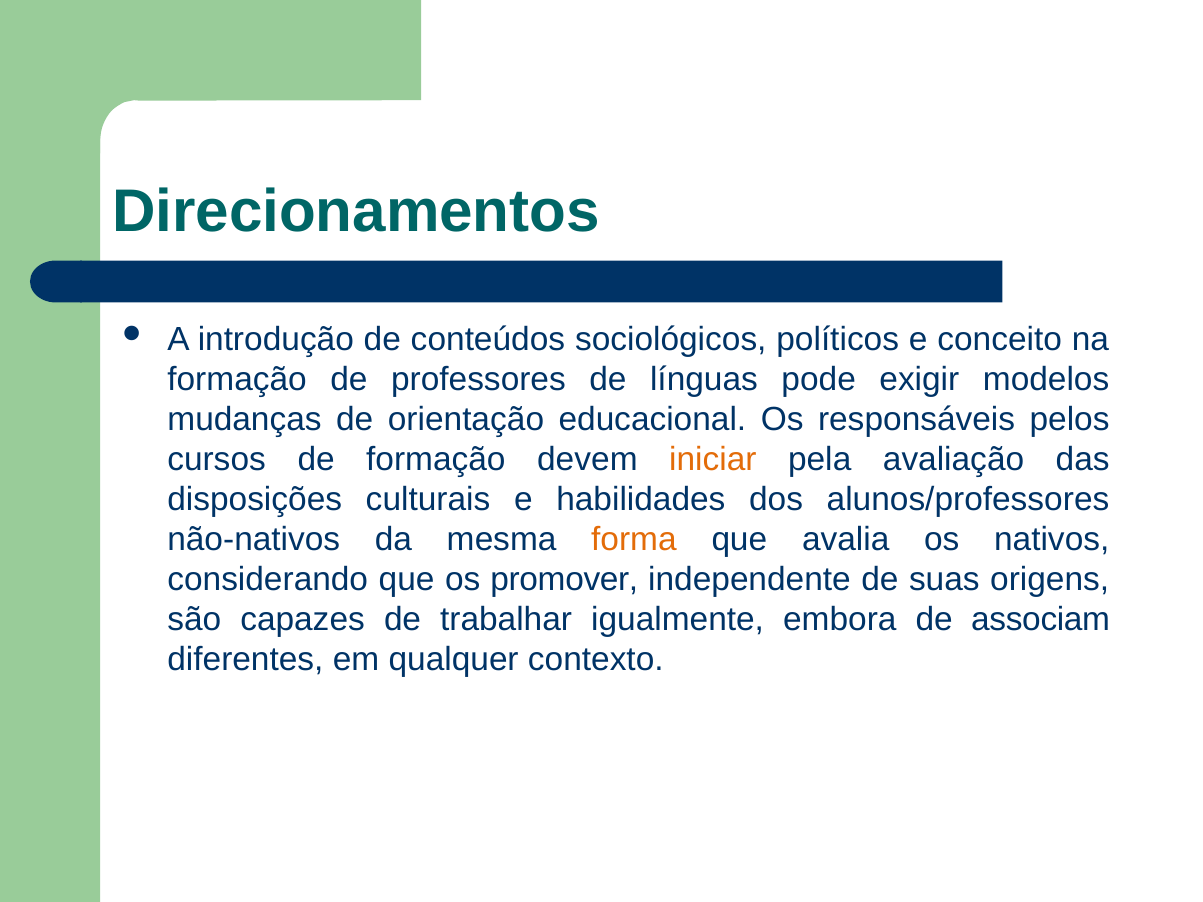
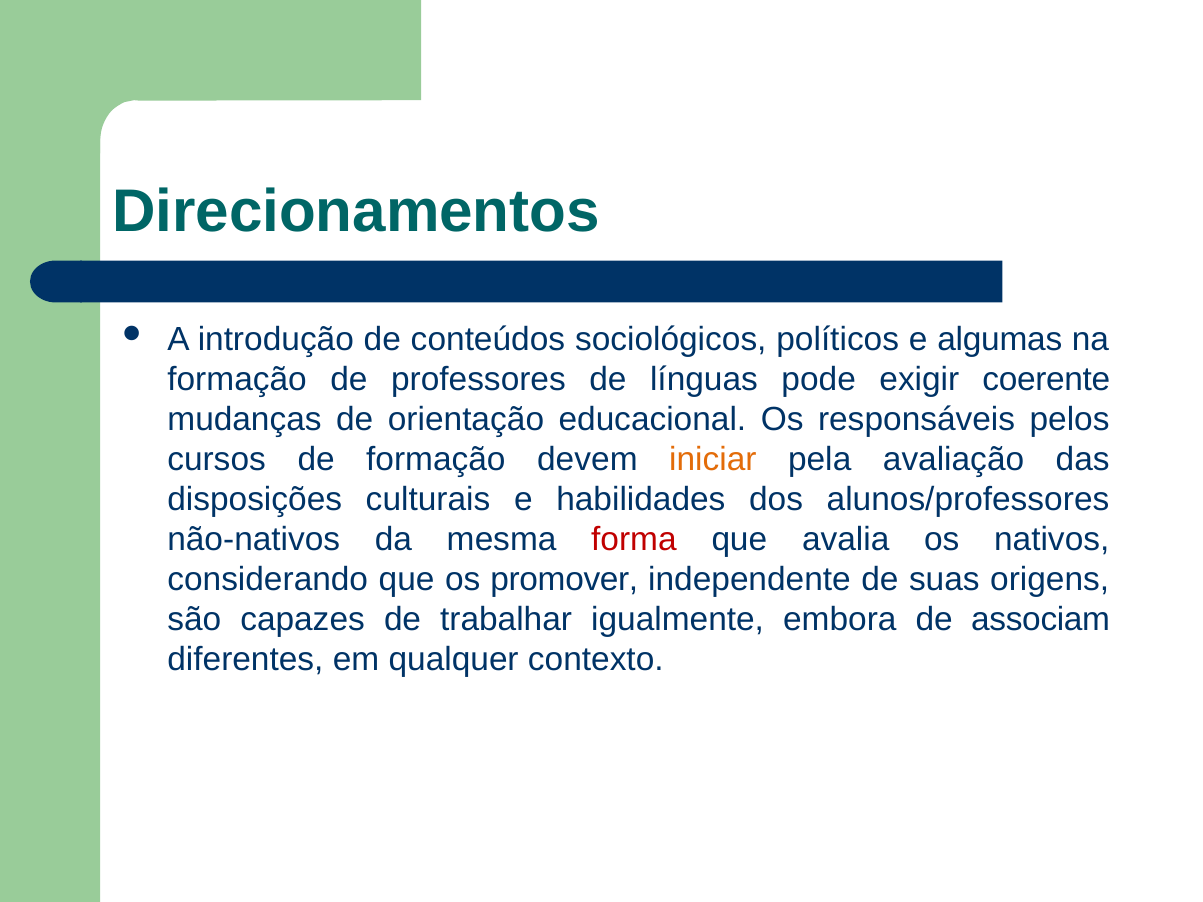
conceito: conceito -> algumas
modelos: modelos -> coerente
forma colour: orange -> red
